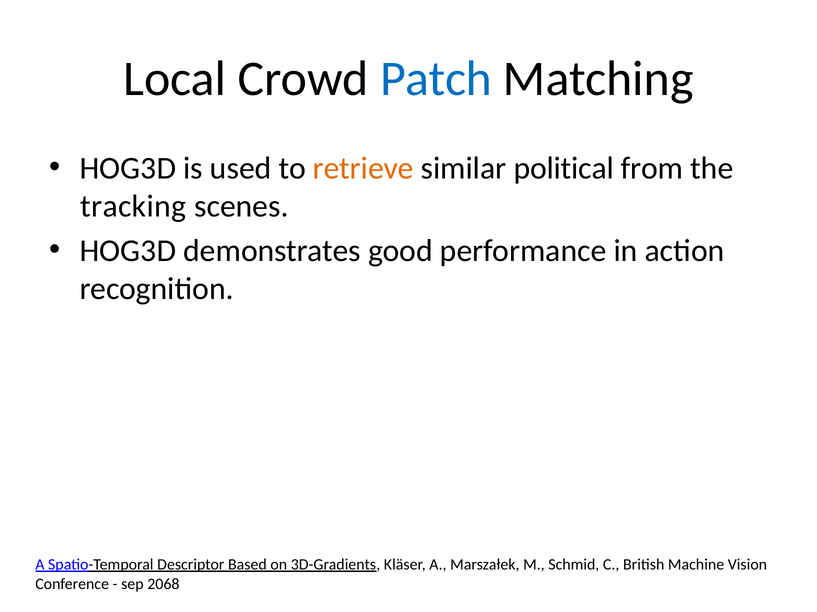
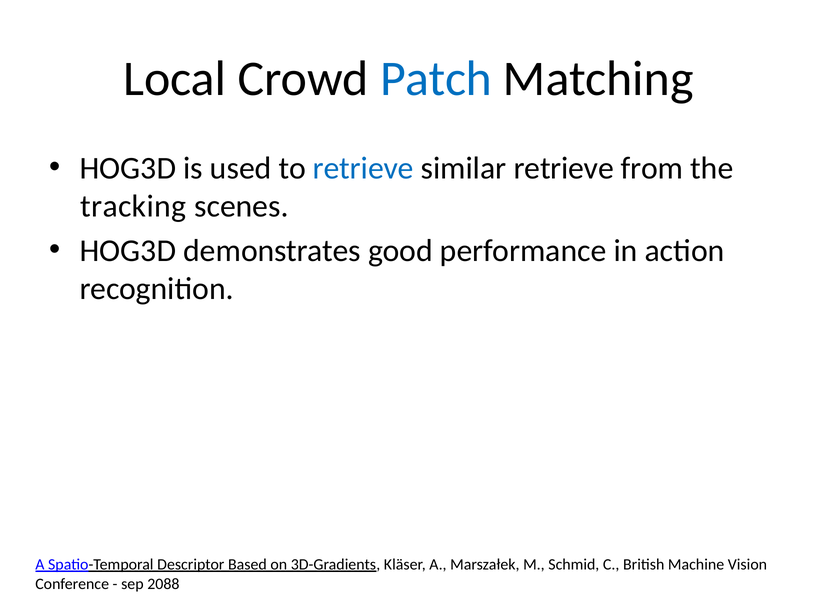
retrieve at (363, 168) colour: orange -> blue
similar political: political -> retrieve
2068: 2068 -> 2088
